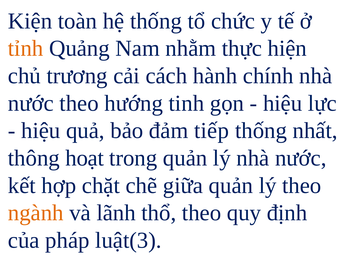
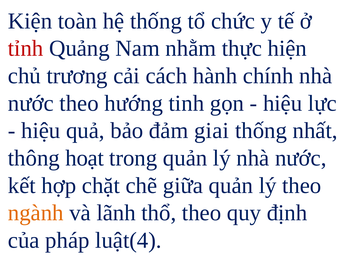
tỉnh colour: orange -> red
tiếp: tiếp -> giai
luật(3: luật(3 -> luật(4
